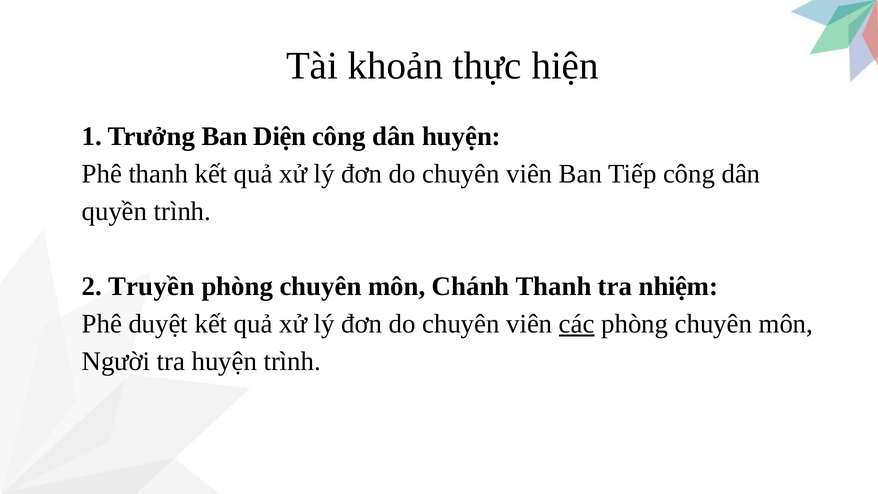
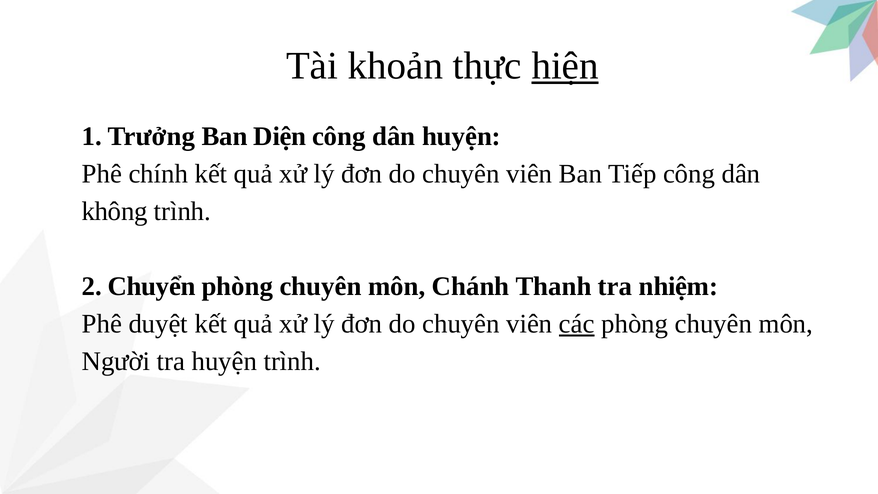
hiện underline: none -> present
Phê thanh: thanh -> chính
quyền: quyền -> không
Truyền: Truyền -> Chuyển
